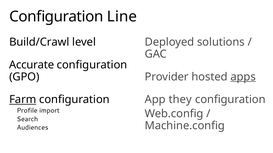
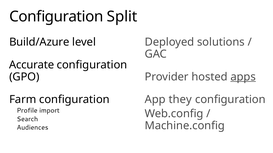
Line: Line -> Split
Build/Crawl: Build/Crawl -> Build/Azure
Farm underline: present -> none
